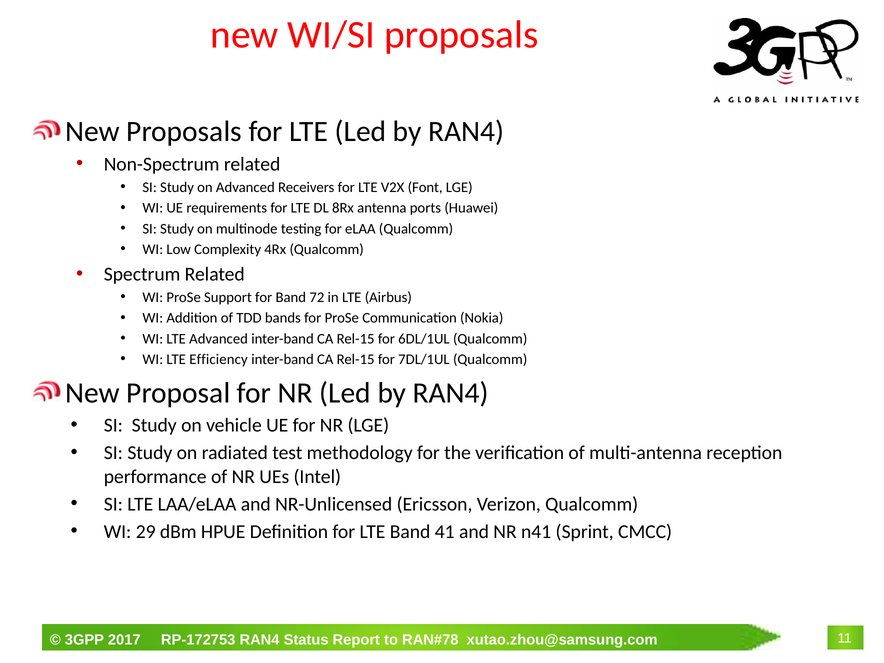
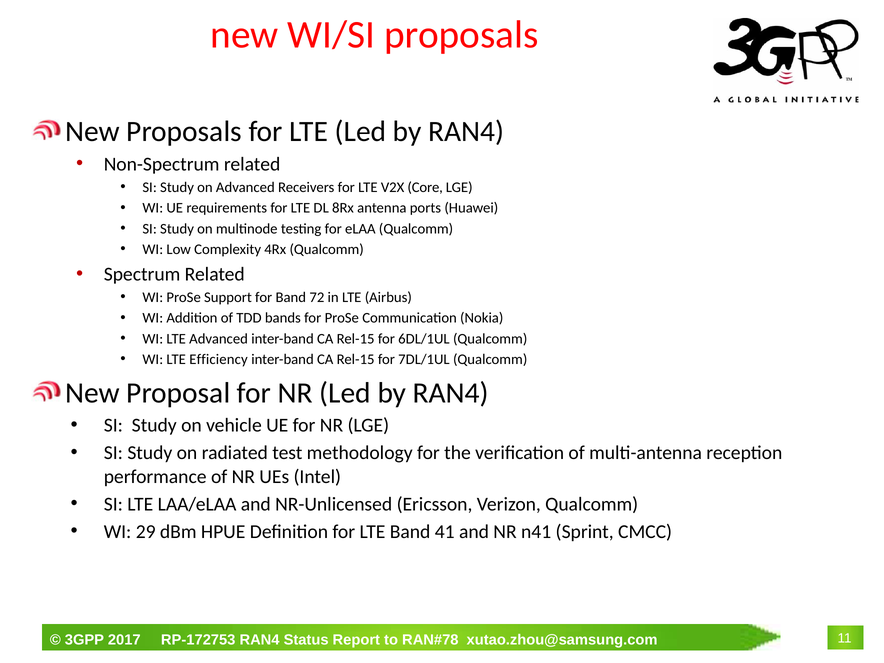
Font: Font -> Core
